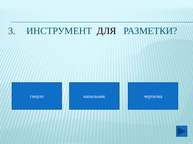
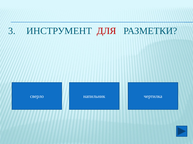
ДЛЯ colour: black -> red
